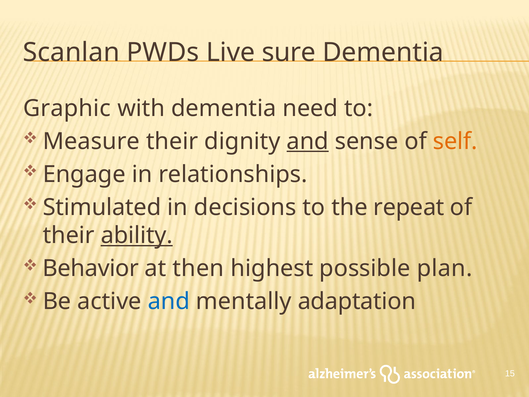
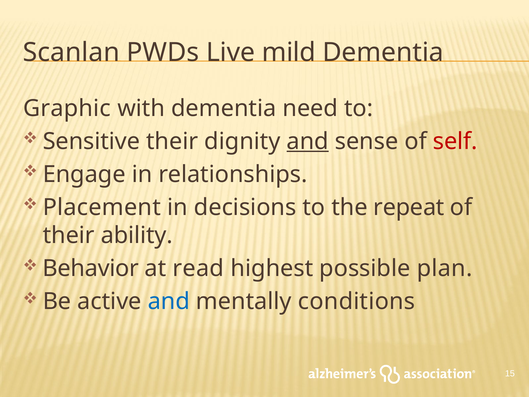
sure: sure -> mild
Measure: Measure -> Sensitive
self colour: orange -> red
Stimulated: Stimulated -> Placement
ability underline: present -> none
then: then -> read
adaptation: adaptation -> conditions
